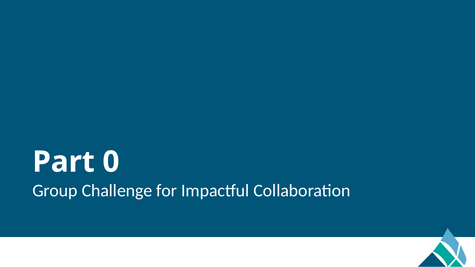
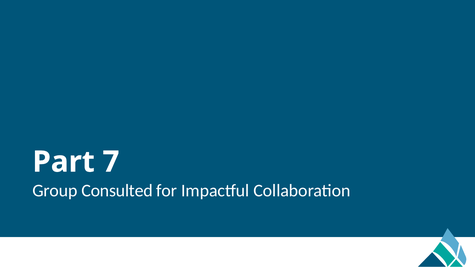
0: 0 -> 7
Challenge: Challenge -> Consulted
